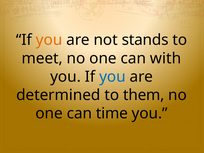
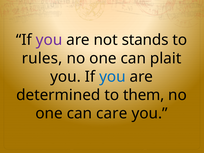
you at (49, 40) colour: orange -> purple
meet: meet -> rules
with: with -> plait
time: time -> care
